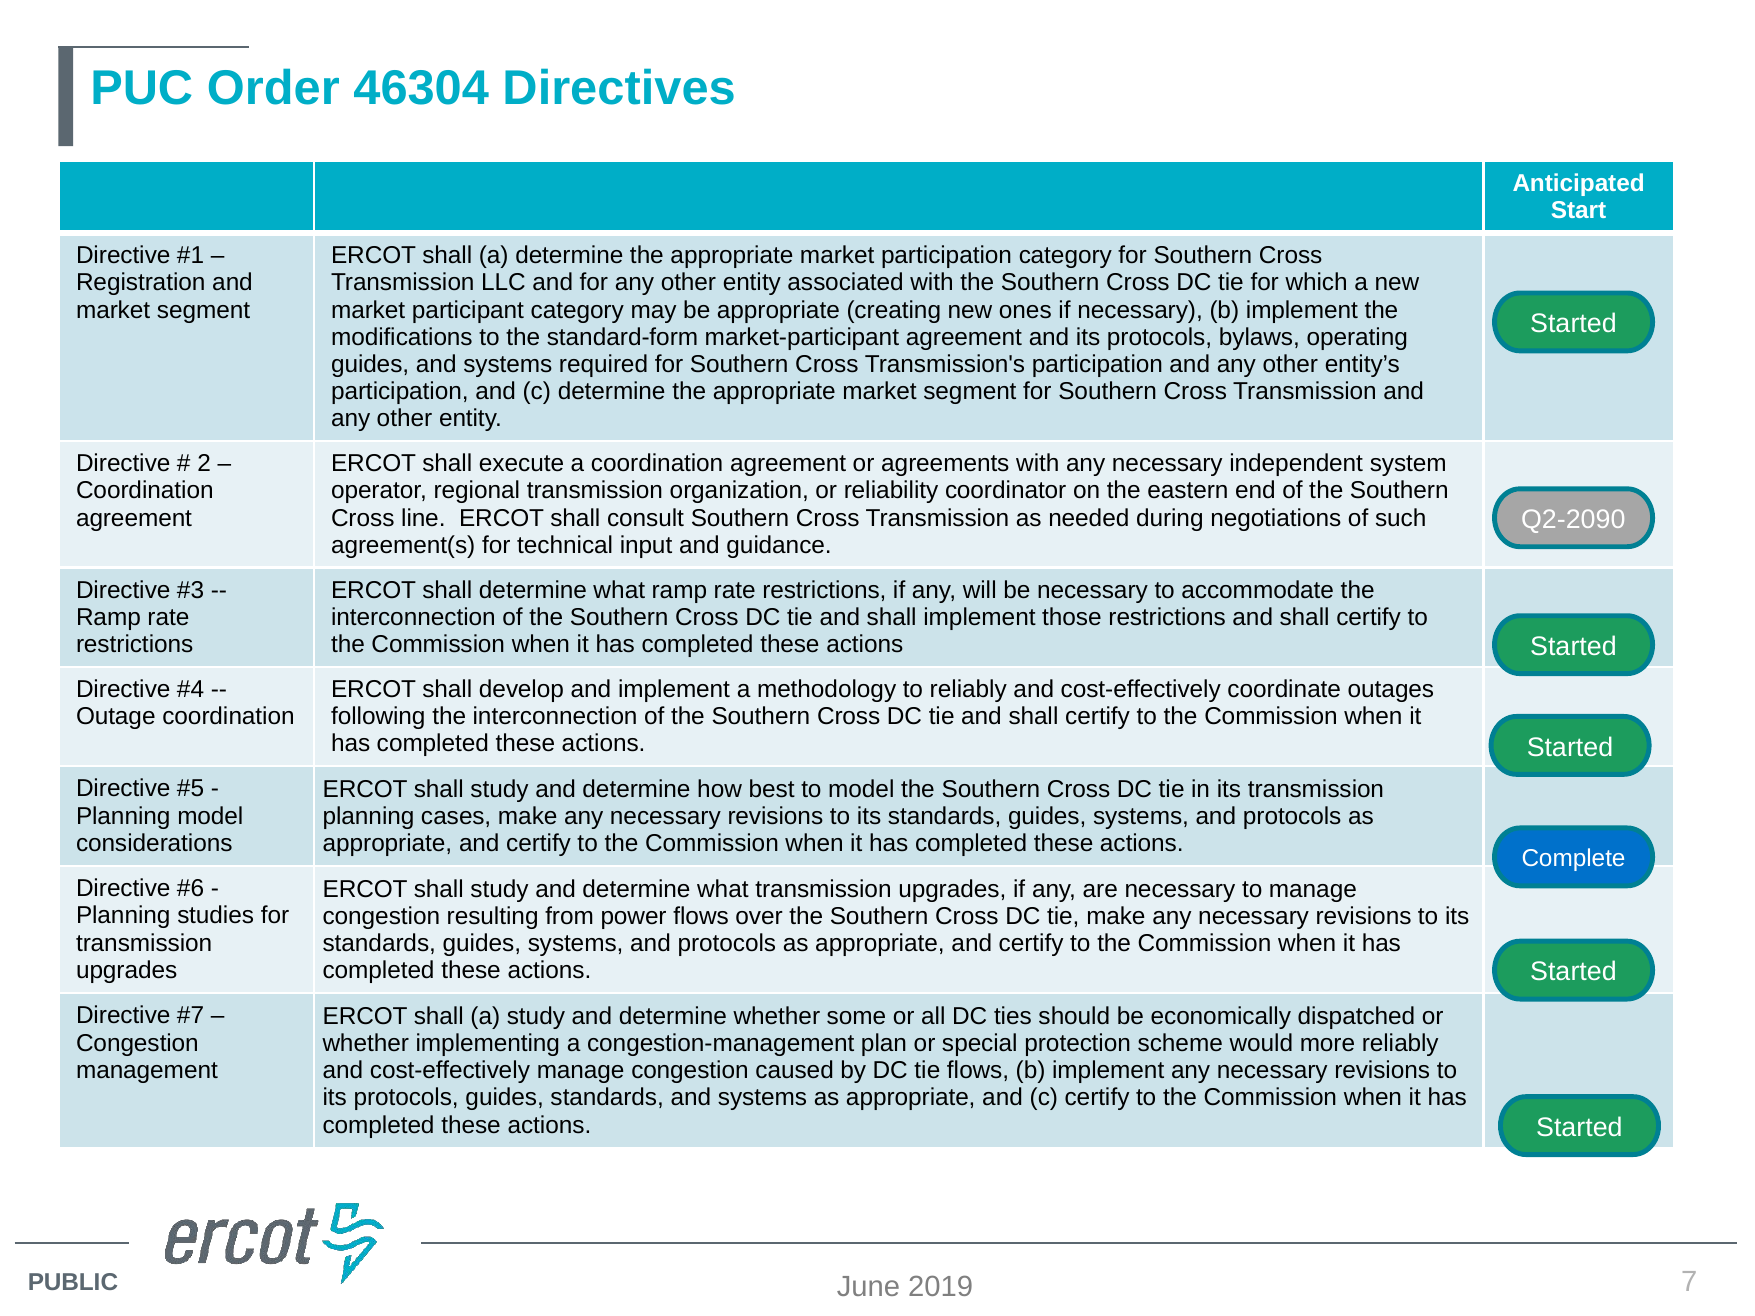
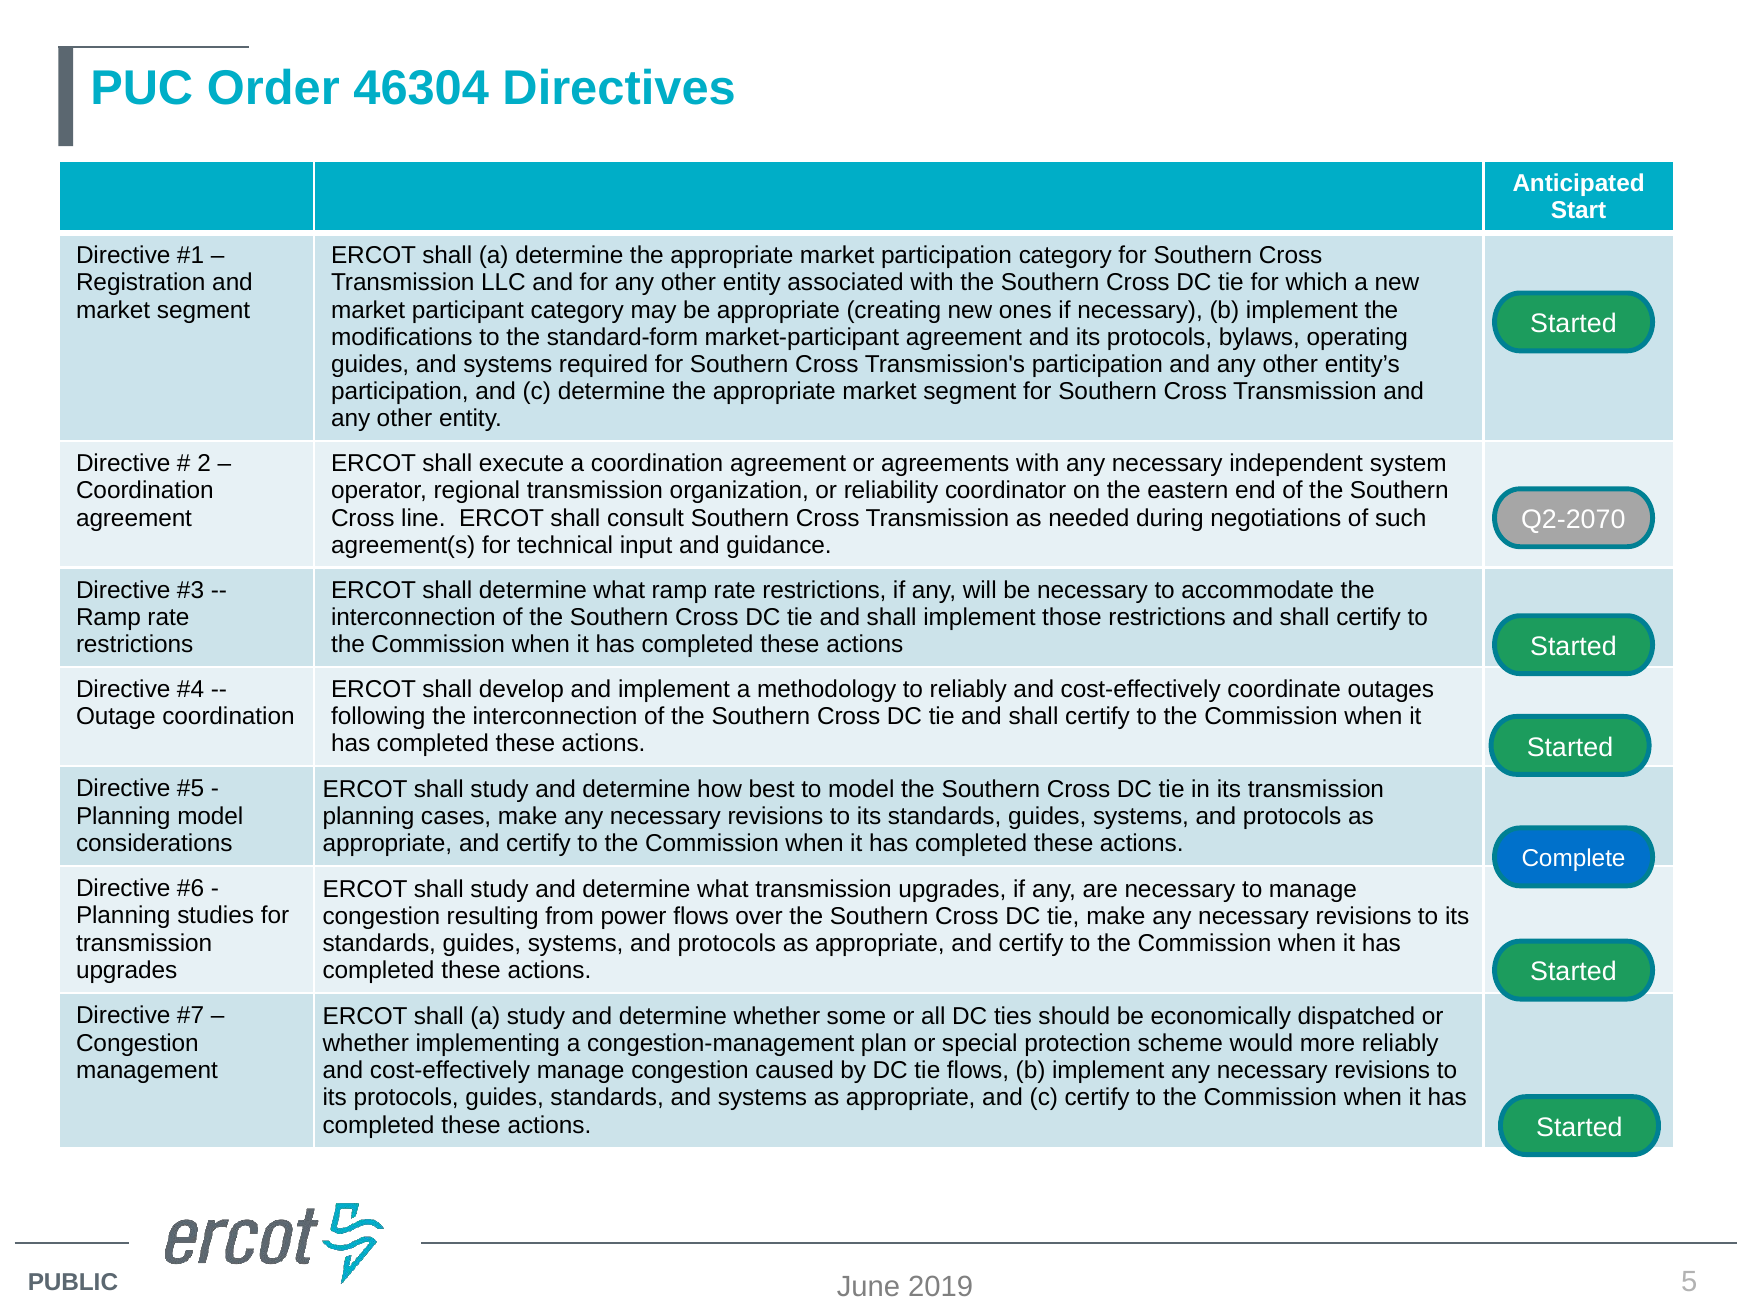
Q2-2090: Q2-2090 -> Q2-2070
7: 7 -> 5
